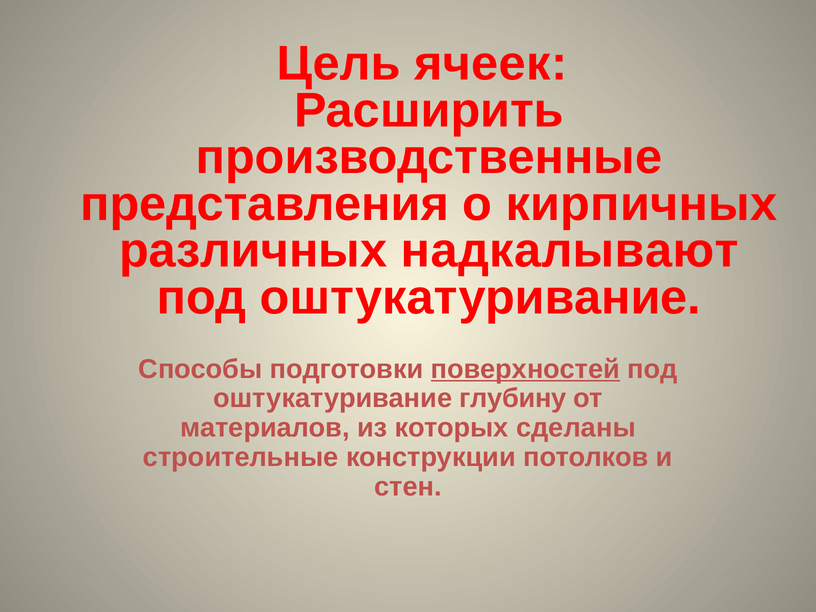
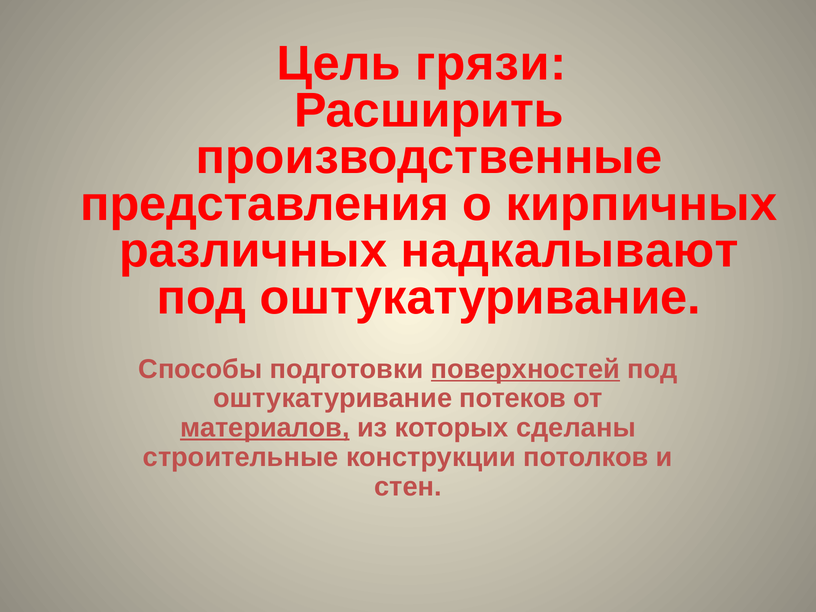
ячеек: ячеек -> грязи
глубину: глубину -> потеков
материалов underline: none -> present
